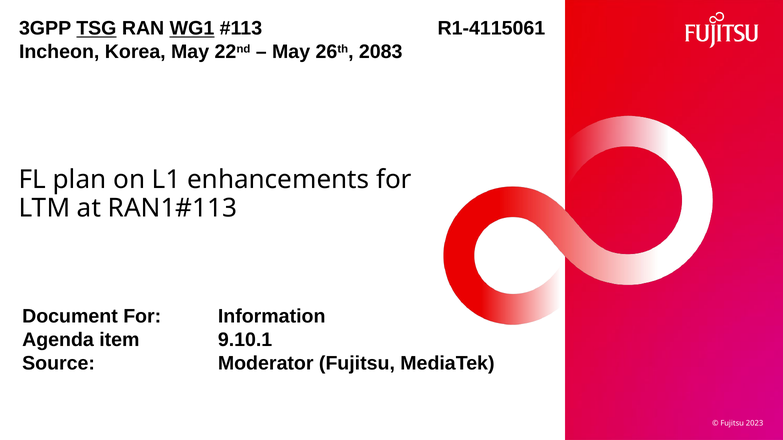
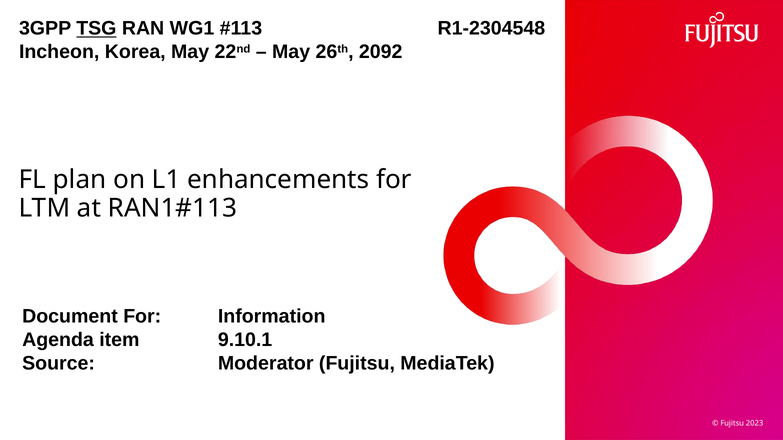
WG1 underline: present -> none
R1-4115061: R1-4115061 -> R1-2304548
2083: 2083 -> 2092
